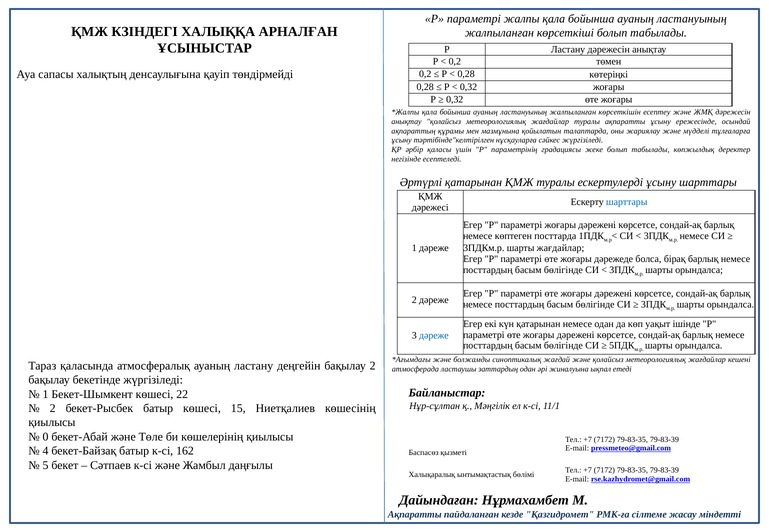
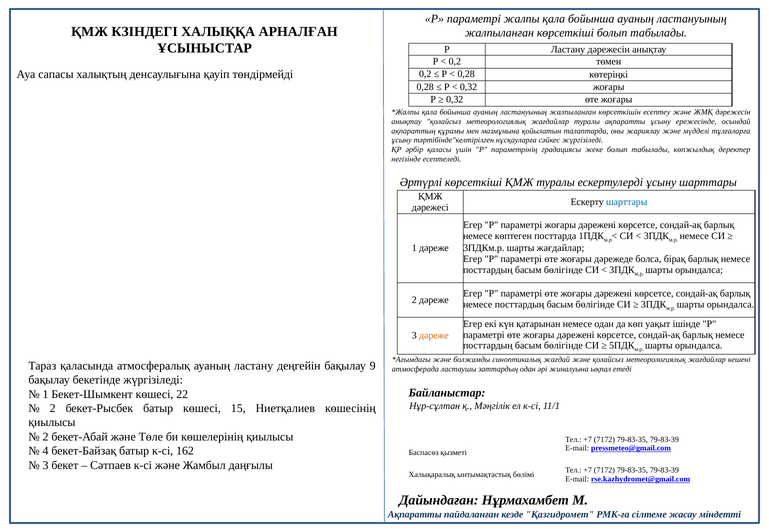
Әртүрлі қатарынан: қатарынан -> көрсеткіші
дәреже at (434, 336) colour: blue -> orange
бақылау 2: 2 -> 9
0 at (46, 437): 0 -> 2
5 at (46, 465): 5 -> 3
